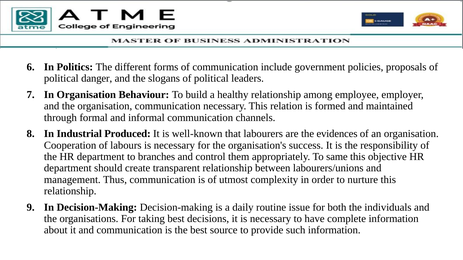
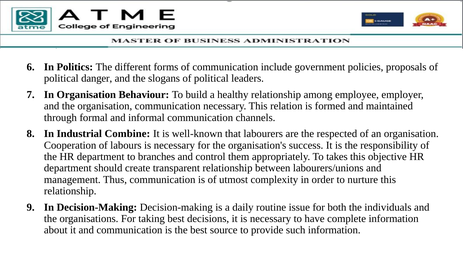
Produced: Produced -> Combine
evidences: evidences -> respected
same: same -> takes
